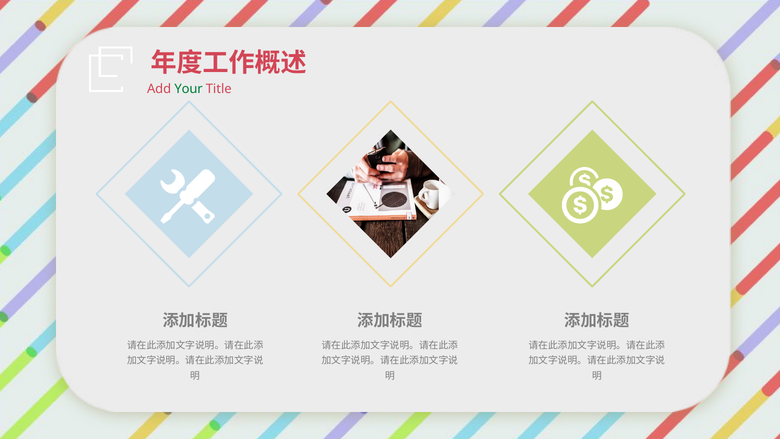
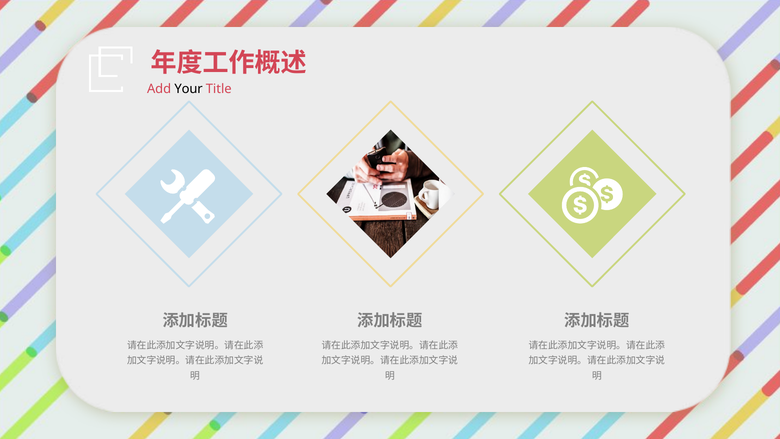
Your colour: green -> black
